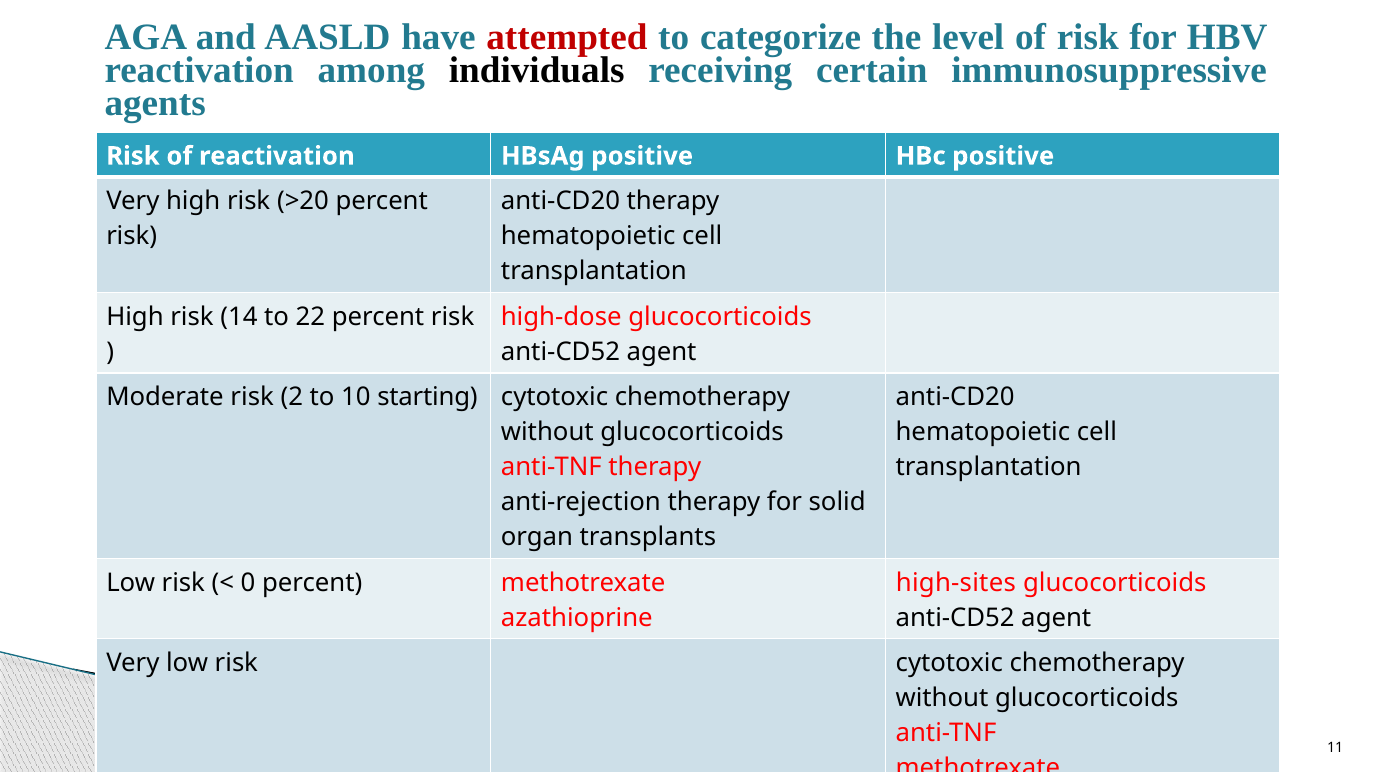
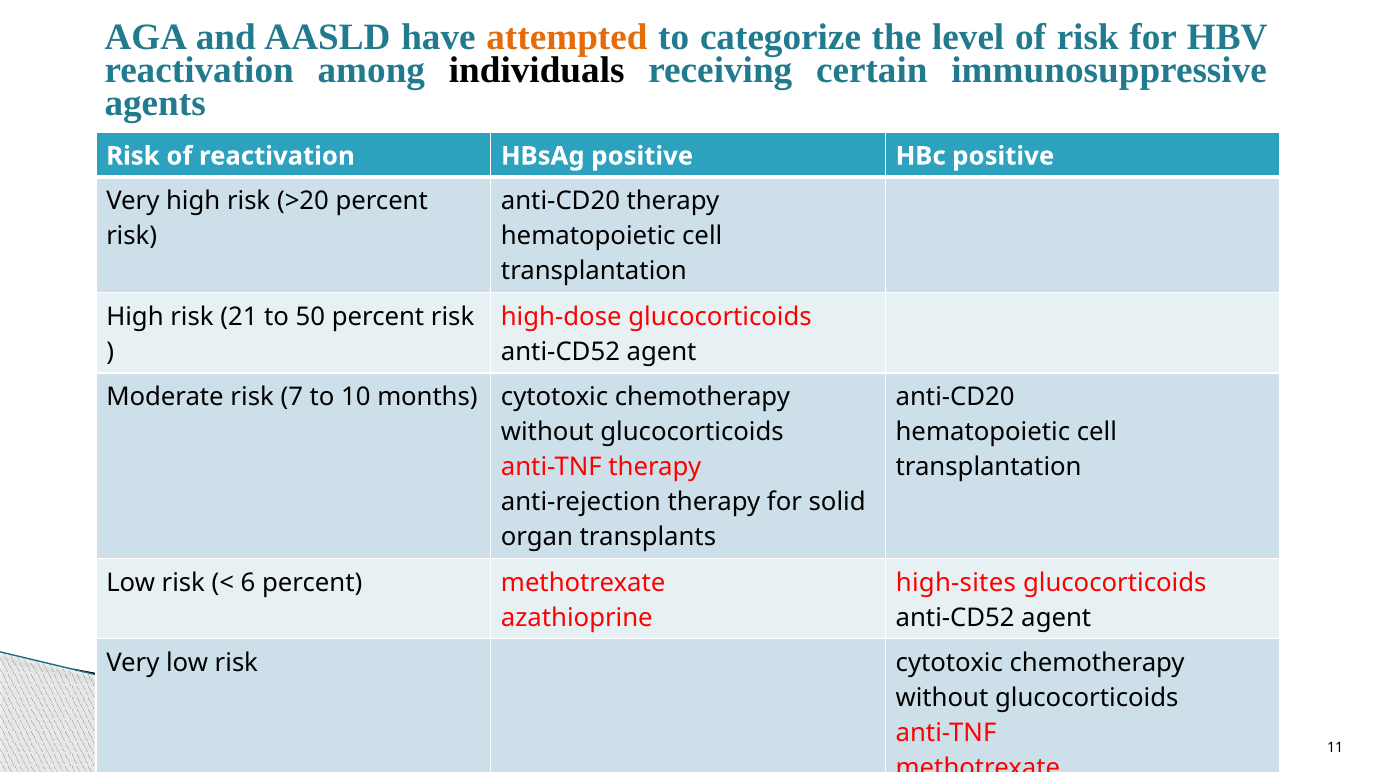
attempted colour: red -> orange
14: 14 -> 21
22: 22 -> 50
2: 2 -> 7
starting: starting -> months
0: 0 -> 6
